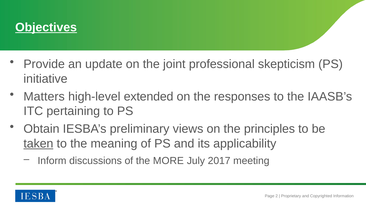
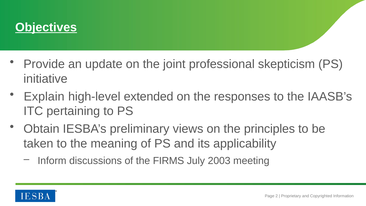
Matters: Matters -> Explain
taken underline: present -> none
MORE: MORE -> FIRMS
2017: 2017 -> 2003
